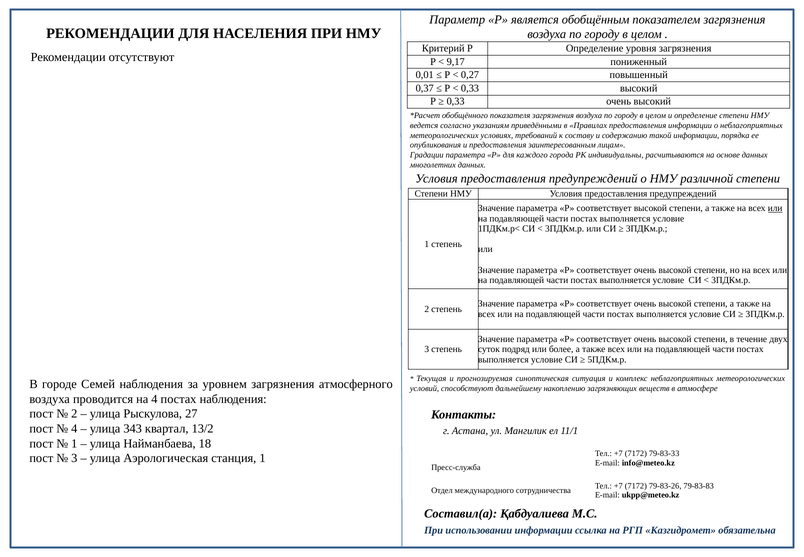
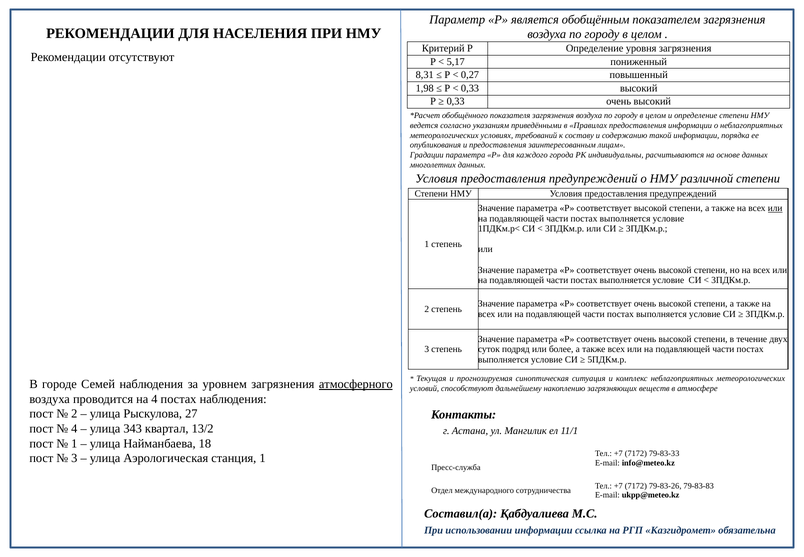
9,17: 9,17 -> 5,17
0,01: 0,01 -> 8,31
0,37: 0,37 -> 1,98
атмосферного underline: none -> present
